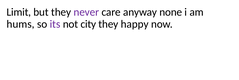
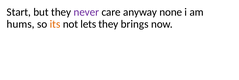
Limit: Limit -> Start
its colour: purple -> orange
city: city -> lets
happy: happy -> brings
